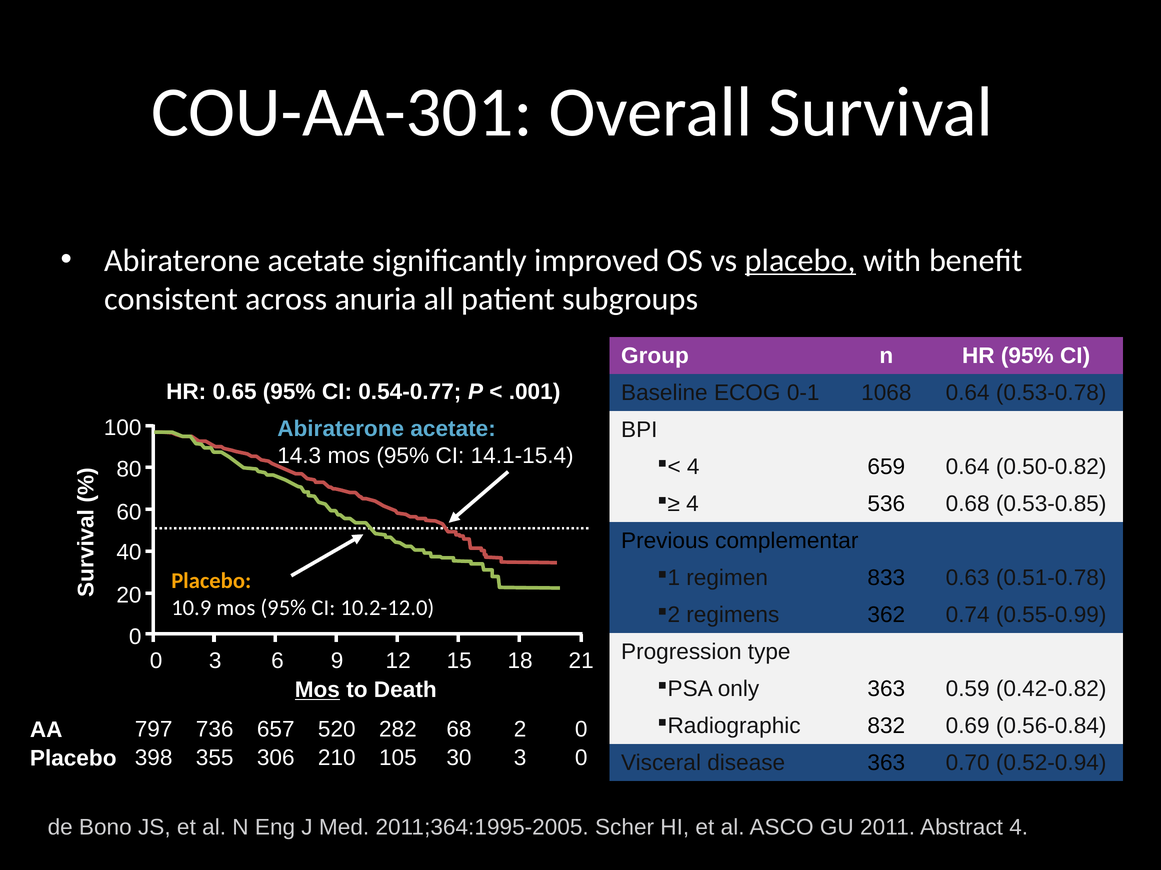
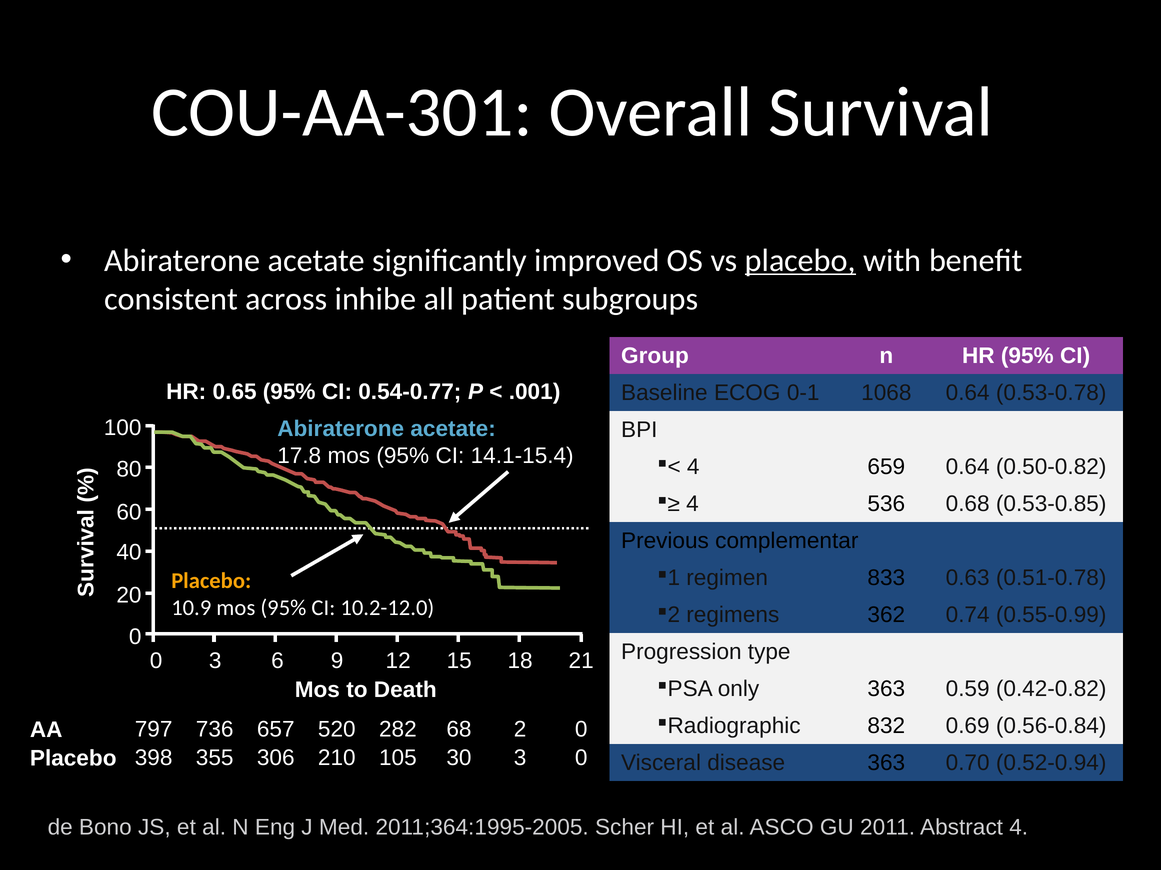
anuria: anuria -> inhibe
14.3: 14.3 -> 17.8
Mos at (317, 690) underline: present -> none
